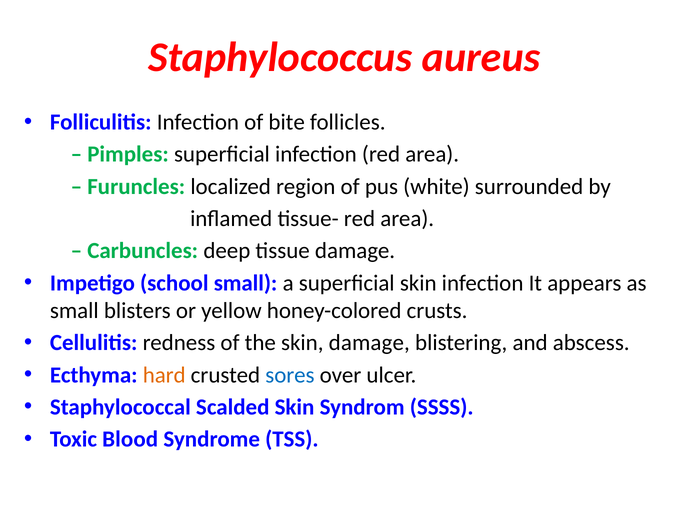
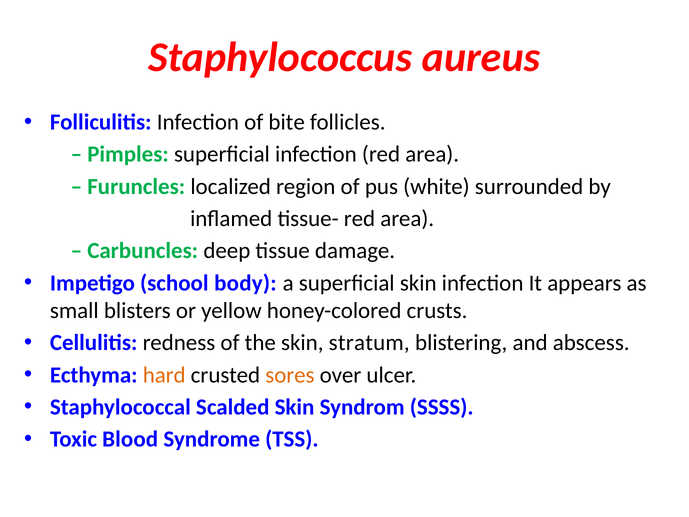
school small: small -> body
skin damage: damage -> stratum
sores colour: blue -> orange
